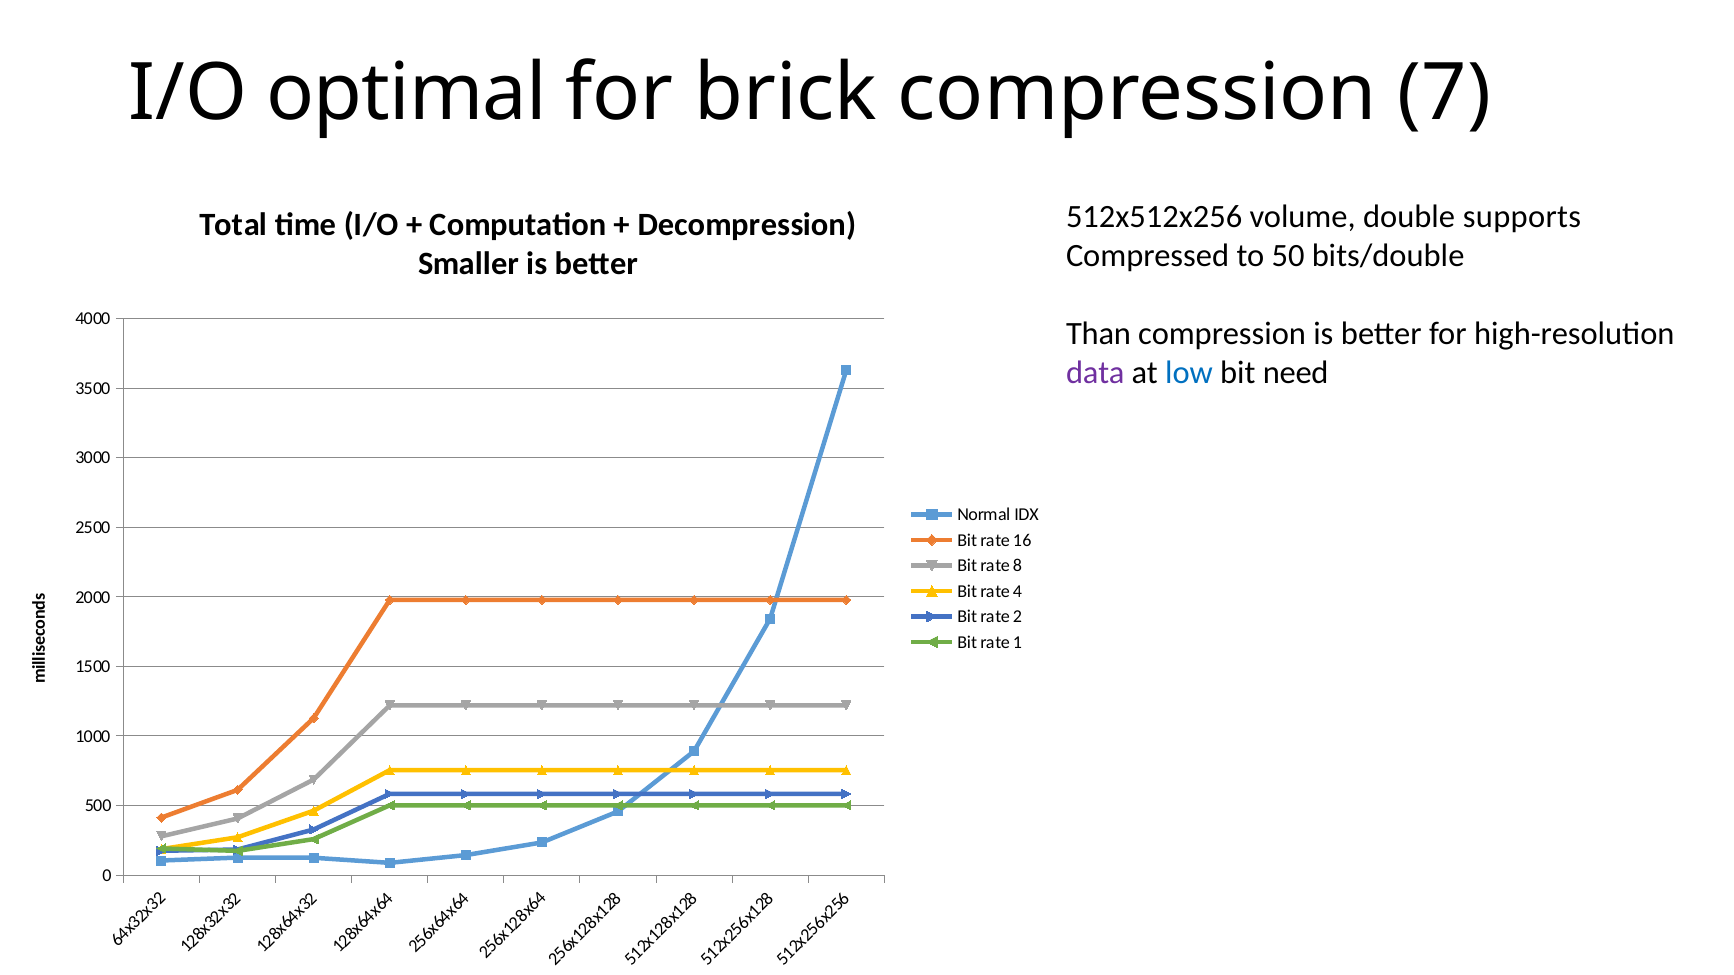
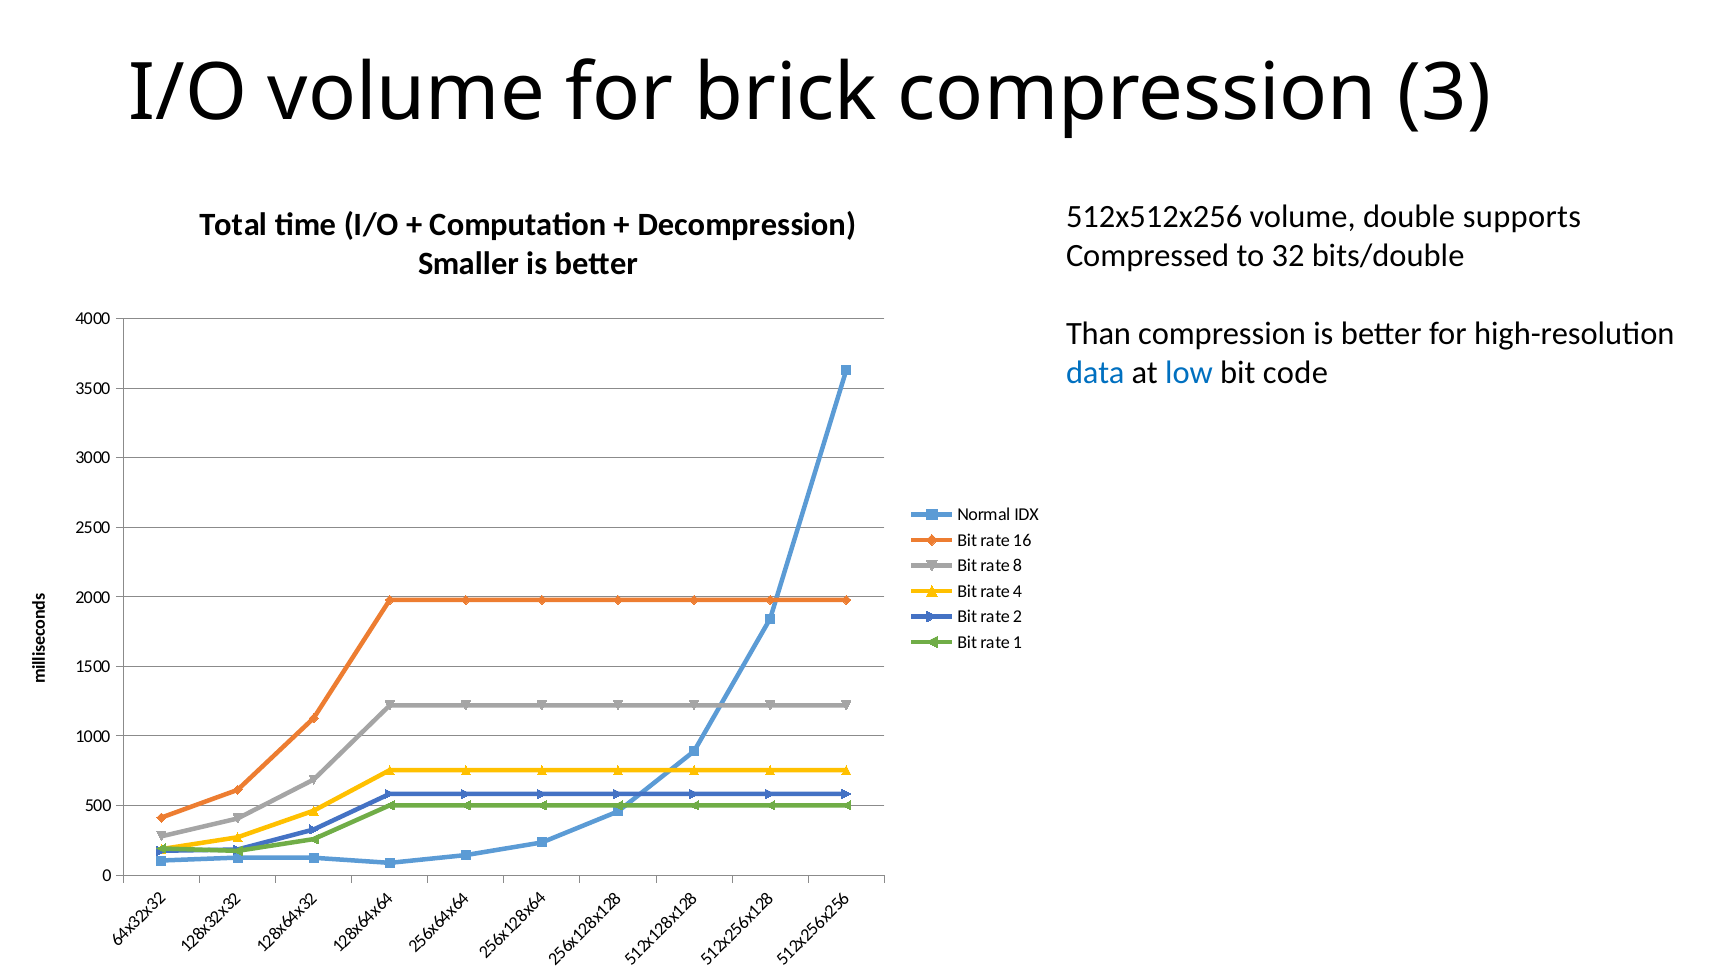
I/O optimal: optimal -> volume
compression 7: 7 -> 3
50: 50 -> 32
data colour: purple -> blue
need: need -> code
